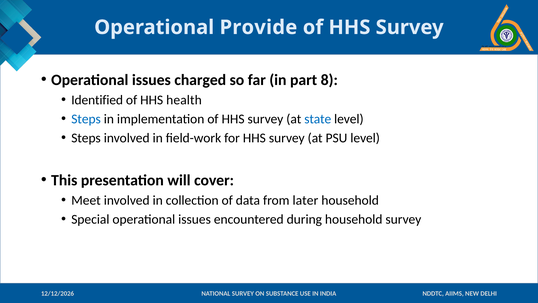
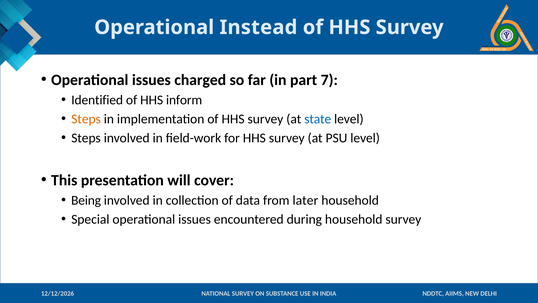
Provide: Provide -> Instead
8: 8 -> 7
health: health -> inform
Steps at (86, 119) colour: blue -> orange
Meet: Meet -> Being
